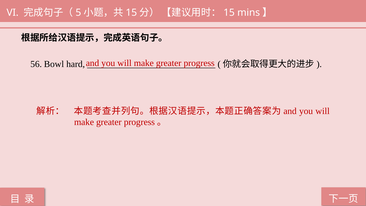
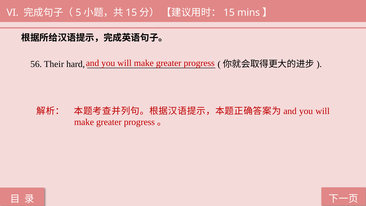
Bowl: Bowl -> Their
